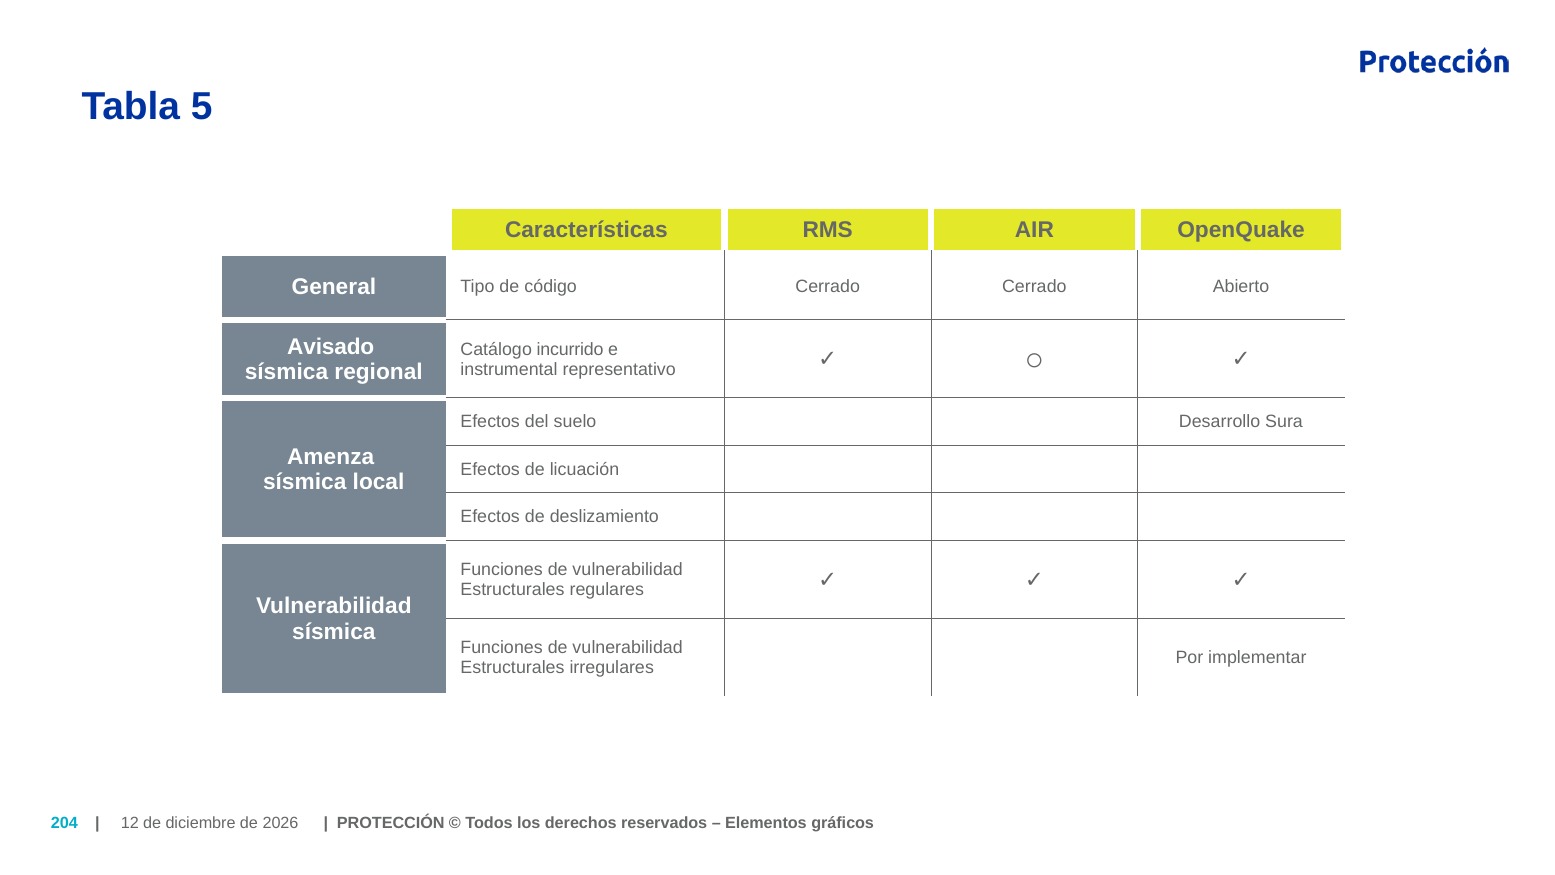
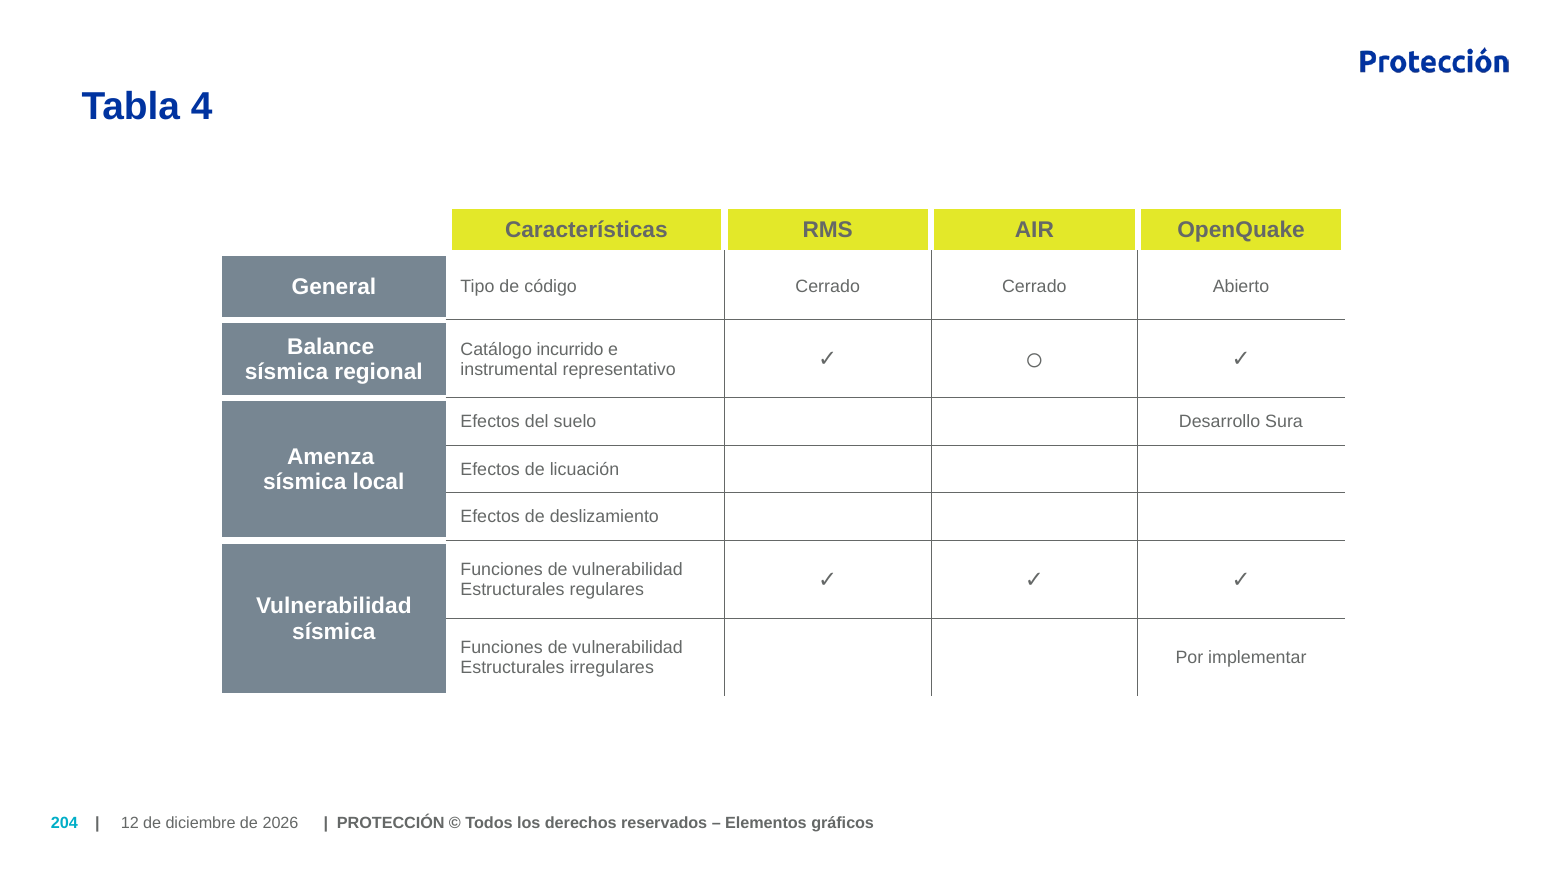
5: 5 -> 4
Avisado: Avisado -> Balance
